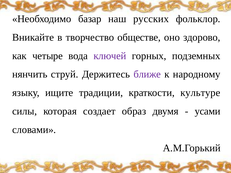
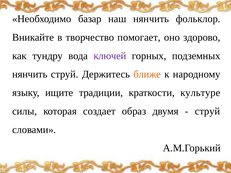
наш русских: русских -> нянчить
обществе: обществе -> помогает
четыре: четыре -> тундру
ближе colour: purple -> orange
усами at (208, 111): усами -> струй
